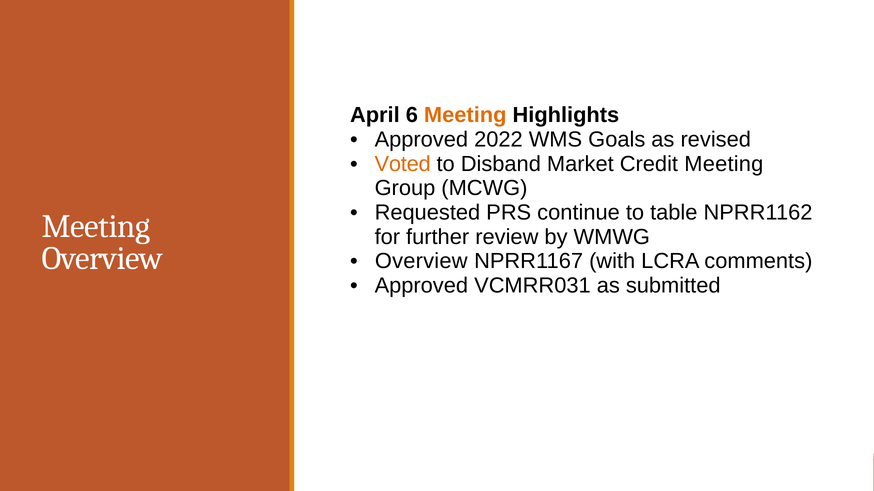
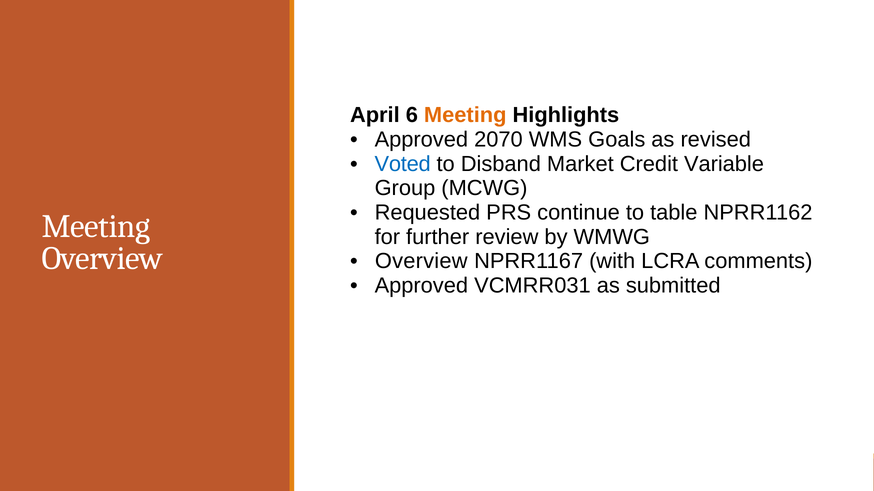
2022: 2022 -> 2070
Voted colour: orange -> blue
Credit Meeting: Meeting -> Variable
